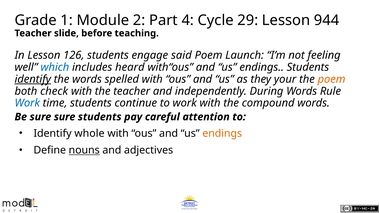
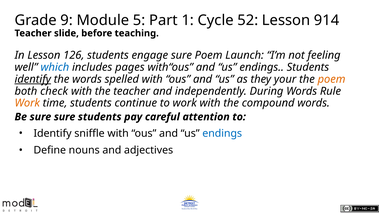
1: 1 -> 9
2: 2 -> 5
4: 4 -> 1
29: 29 -> 52
944: 944 -> 914
engage said: said -> sure
heard: heard -> pages
Work at (27, 103) colour: blue -> orange
whole: whole -> sniffle
endings at (222, 133) colour: orange -> blue
nouns underline: present -> none
